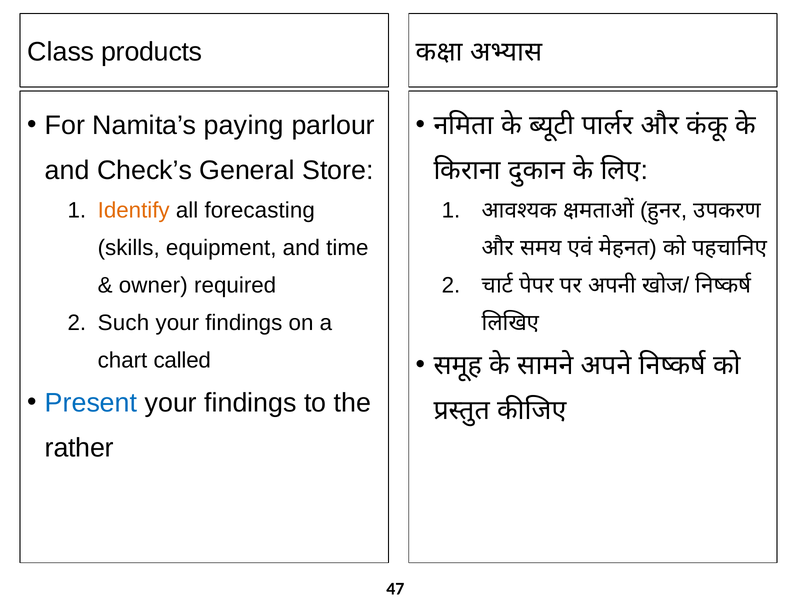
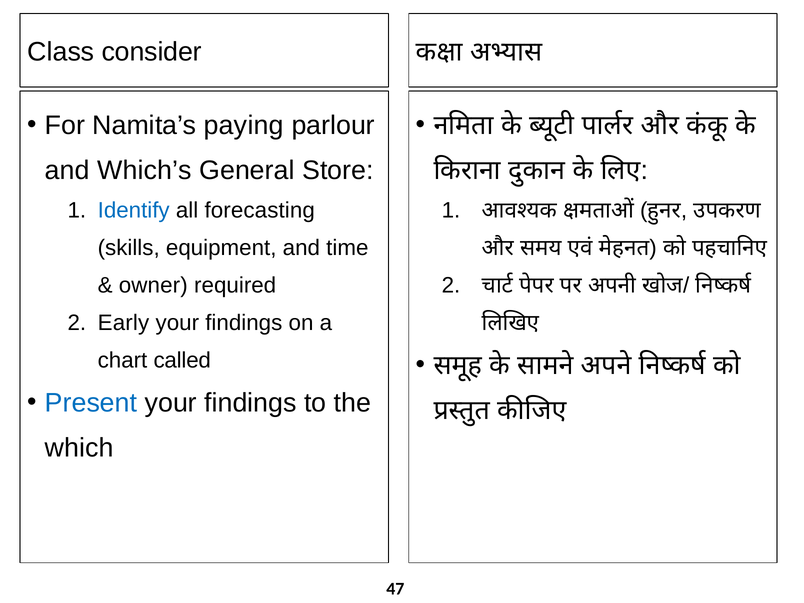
products: products -> consider
Check’s: Check’s -> Which’s
Identify colour: orange -> blue
Such: Such -> Early
rather: rather -> which
